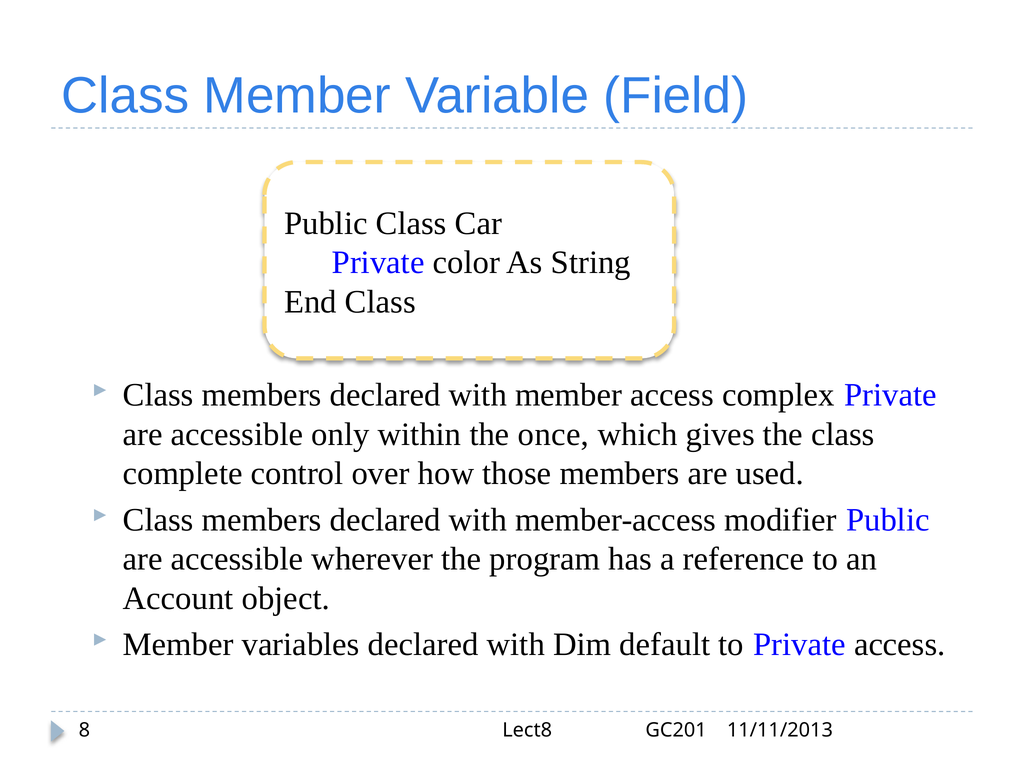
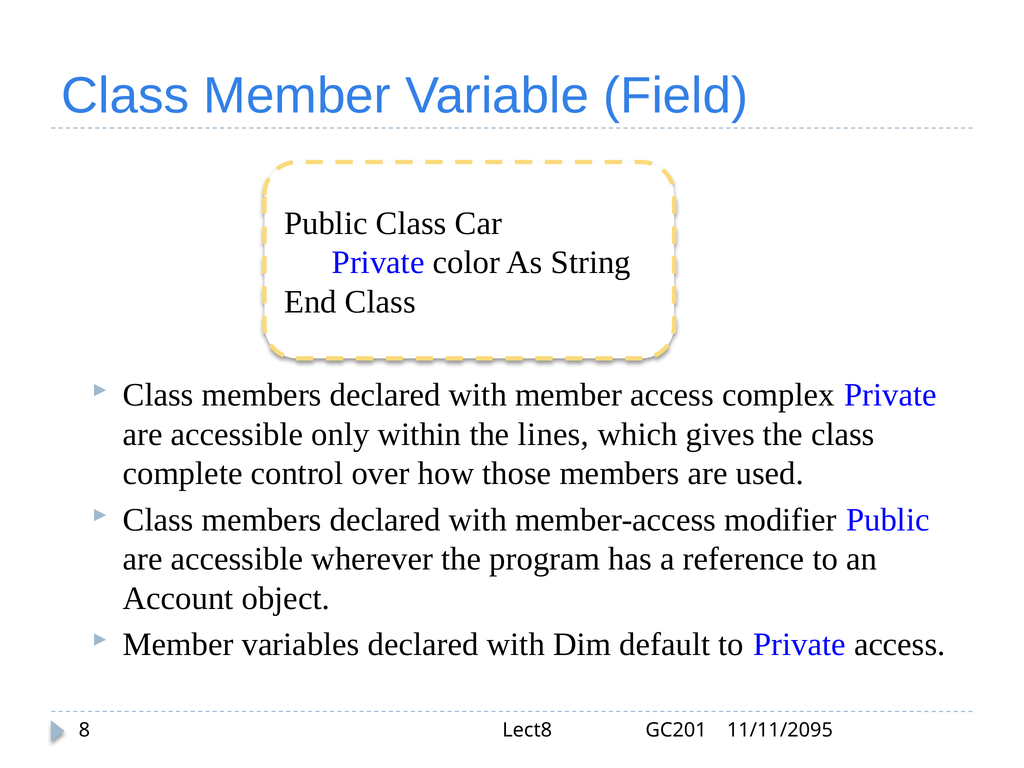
once: once -> lines
11/11/2013: 11/11/2013 -> 11/11/2095
